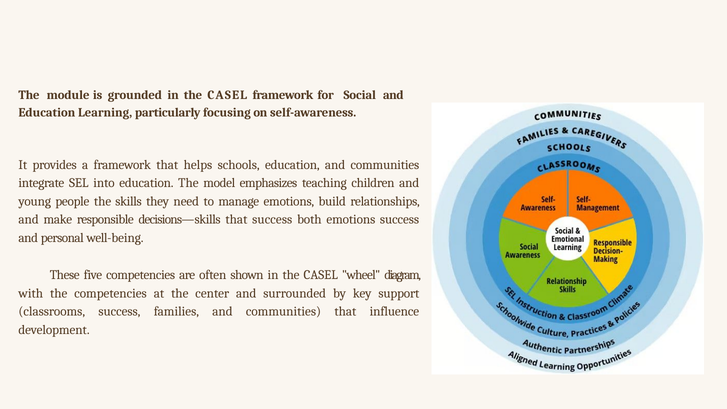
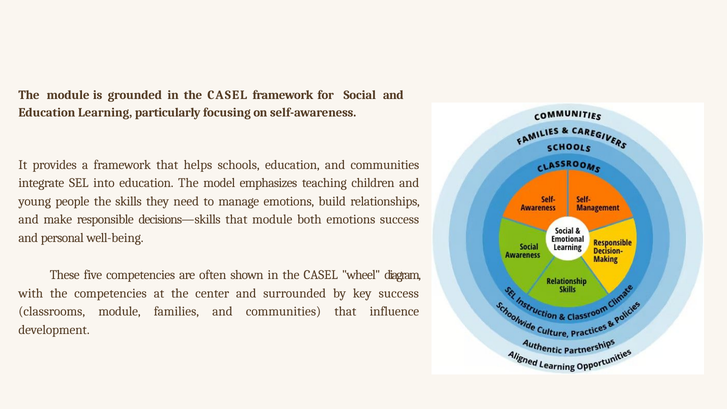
that success: success -> module
key support: support -> success
classrooms success: success -> module
